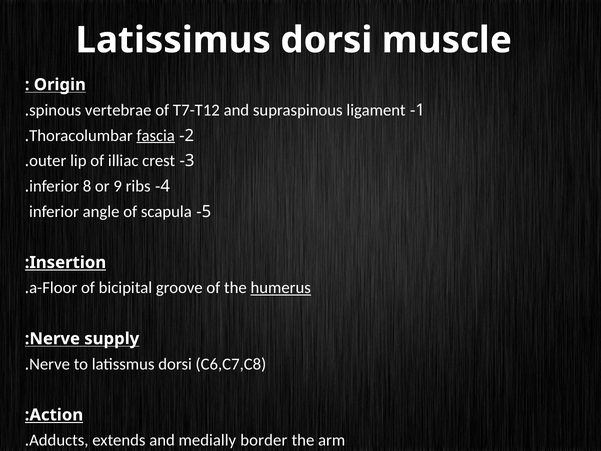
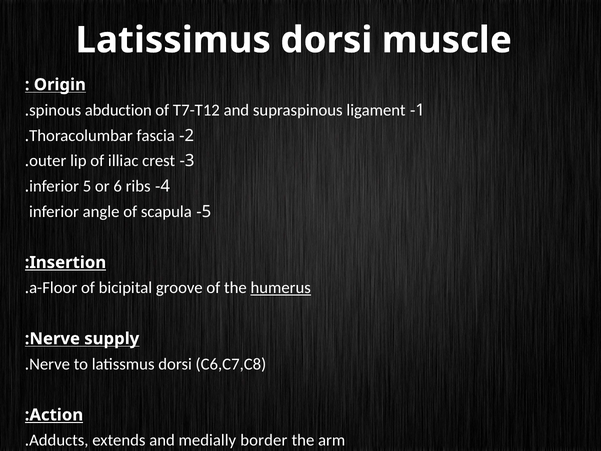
vertebrae: vertebrae -> abduction
fascia underline: present -> none
inferior 8: 8 -> 5
9: 9 -> 6
